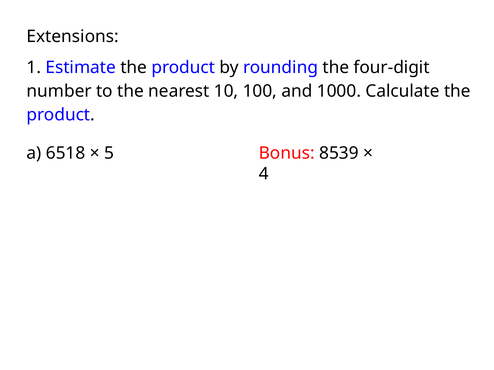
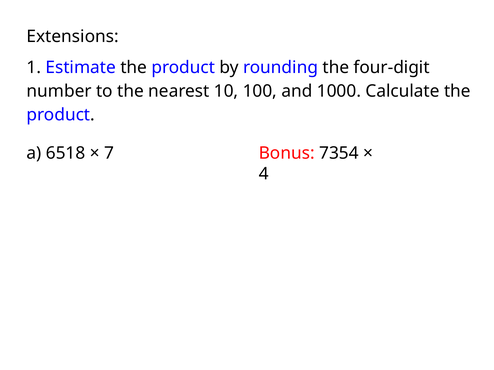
5: 5 -> 7
8539: 8539 -> 7354
